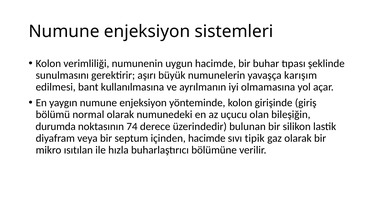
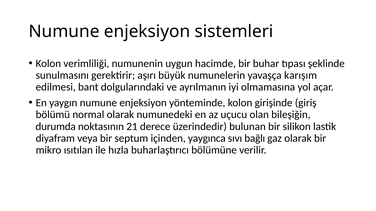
kullanılmasına: kullanılmasına -> dolgularındaki
74: 74 -> 21
içinden hacimde: hacimde -> yaygınca
tipik: tipik -> bağlı
